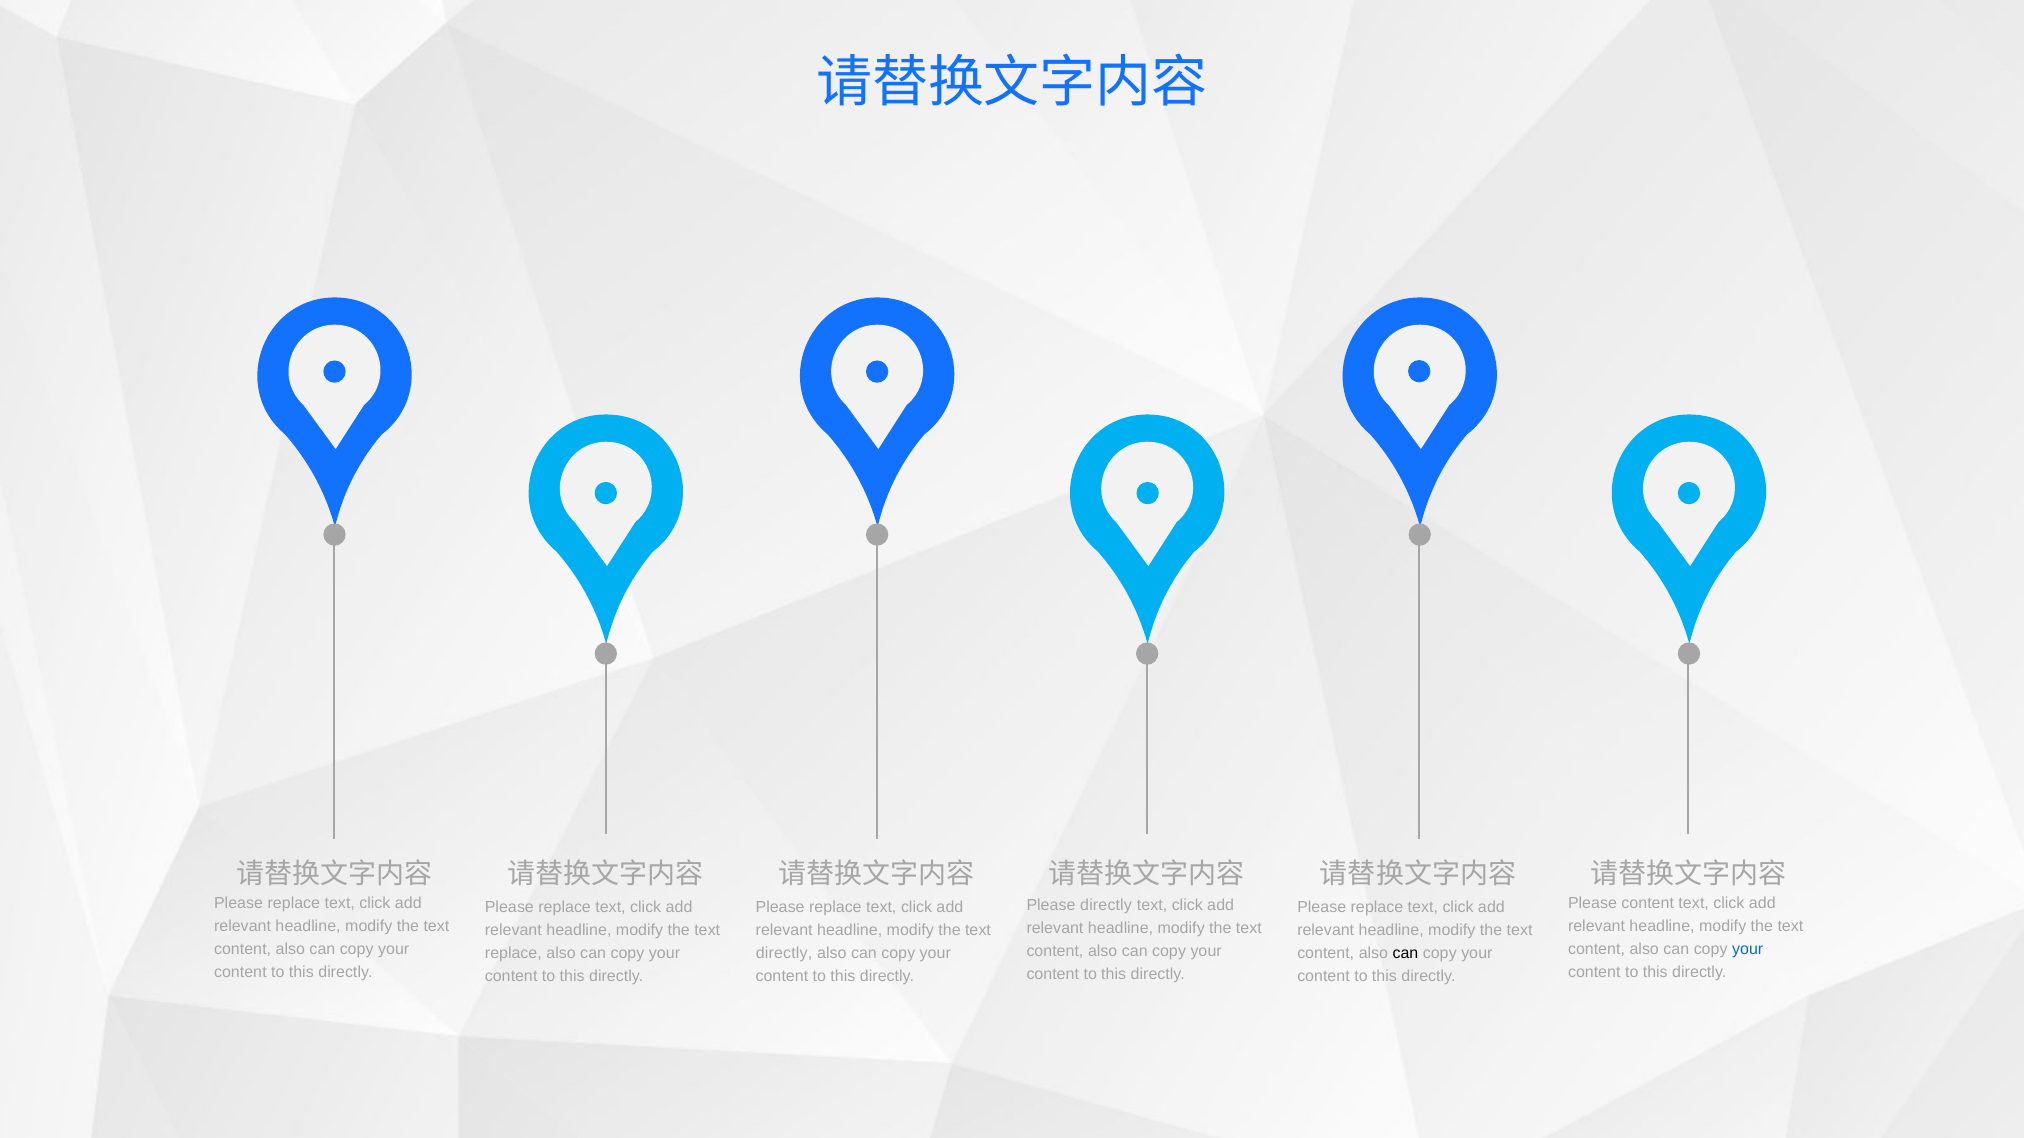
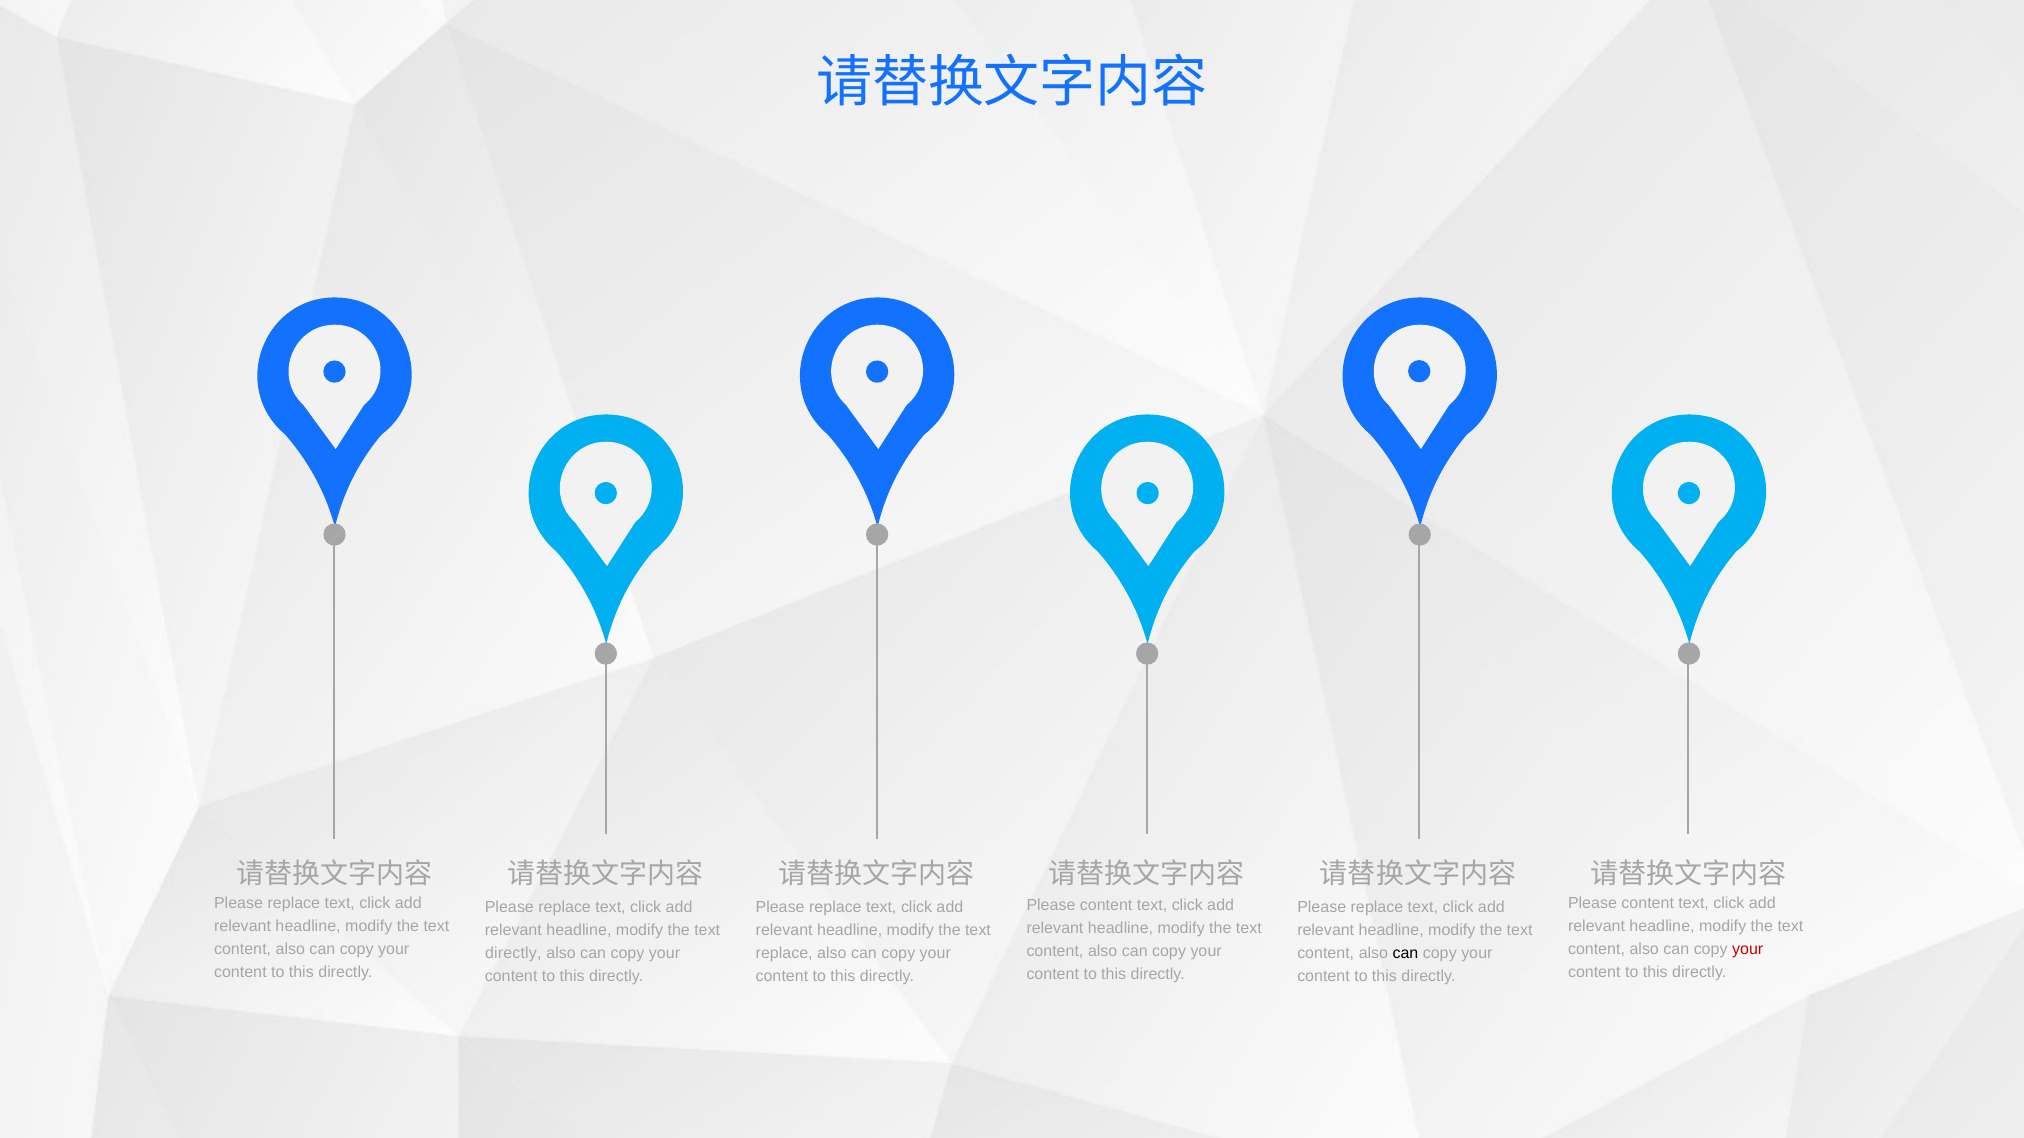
directly at (1106, 906): directly -> content
your at (1748, 949) colour: blue -> red
replace at (513, 954): replace -> directly
directly at (784, 954): directly -> replace
